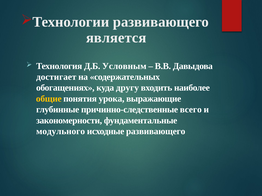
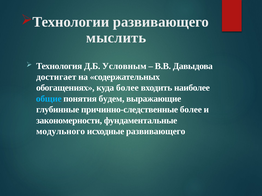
является: является -> мыслить
куда другу: другу -> более
общие colour: yellow -> light blue
урока: урока -> будем
причинно-следственные всего: всего -> более
